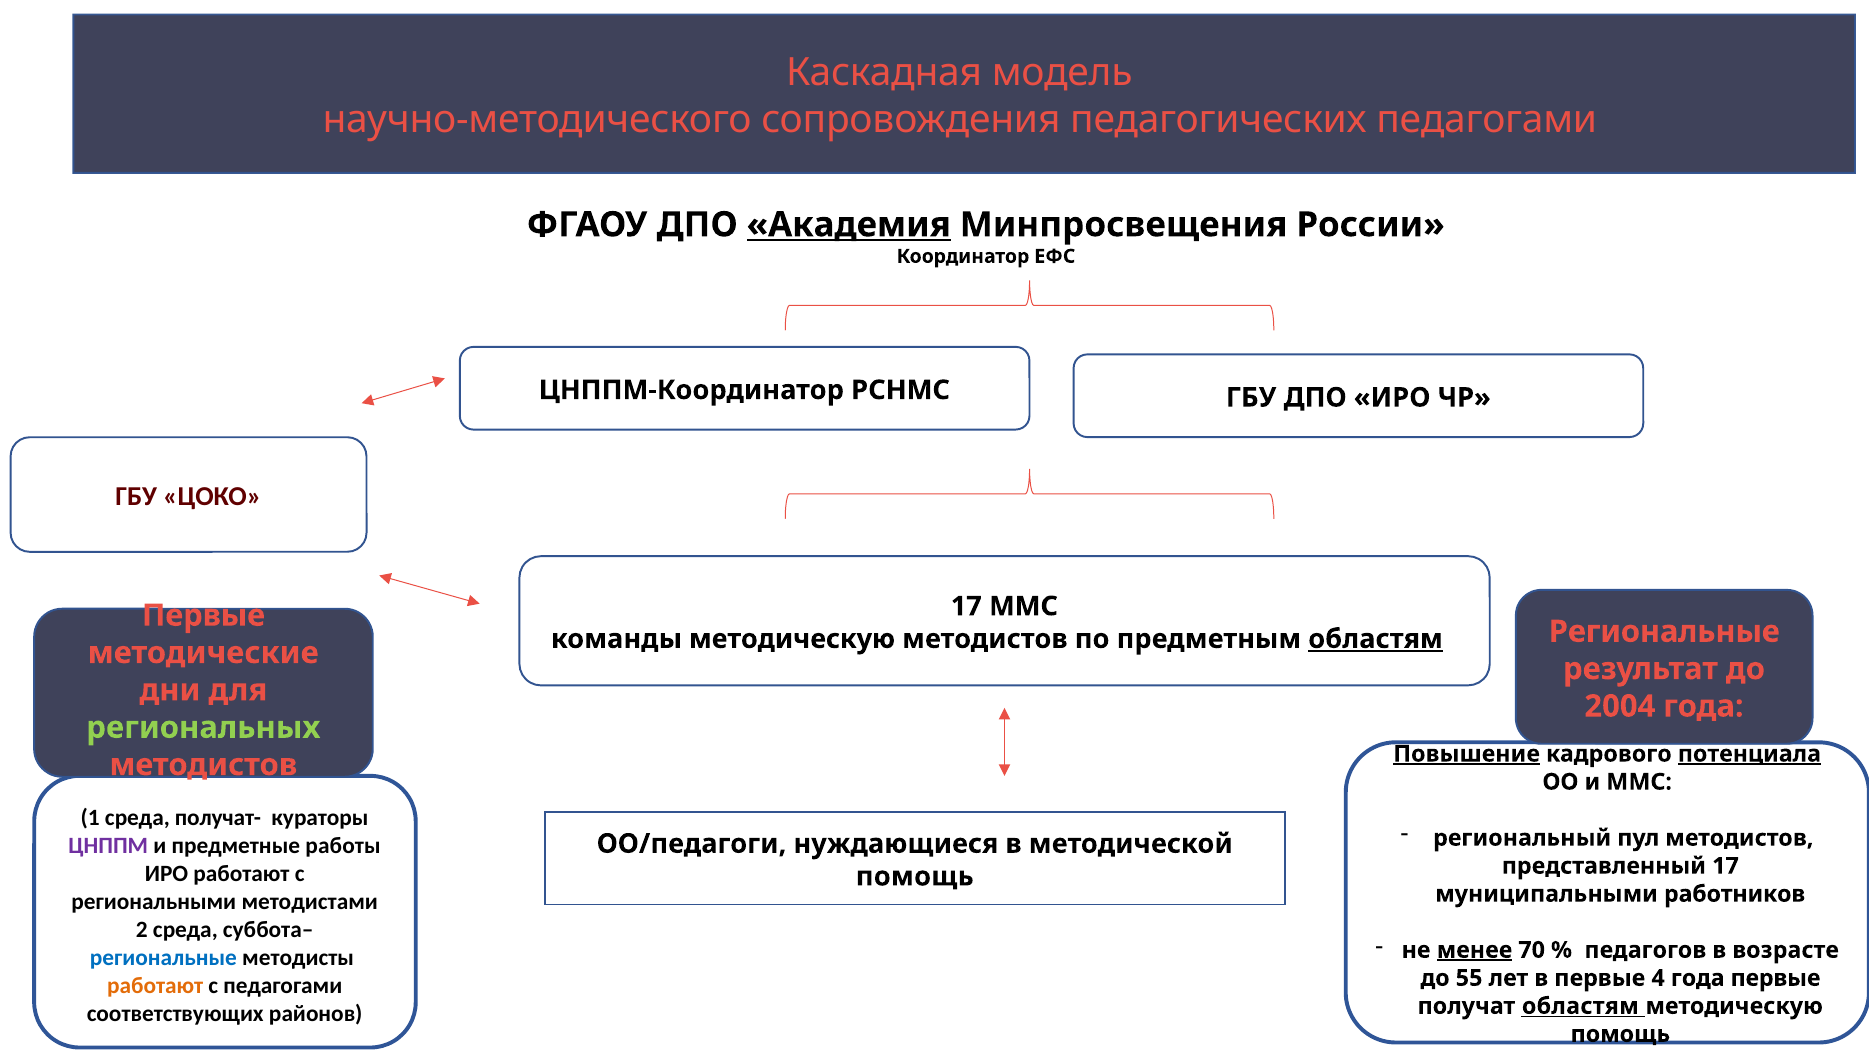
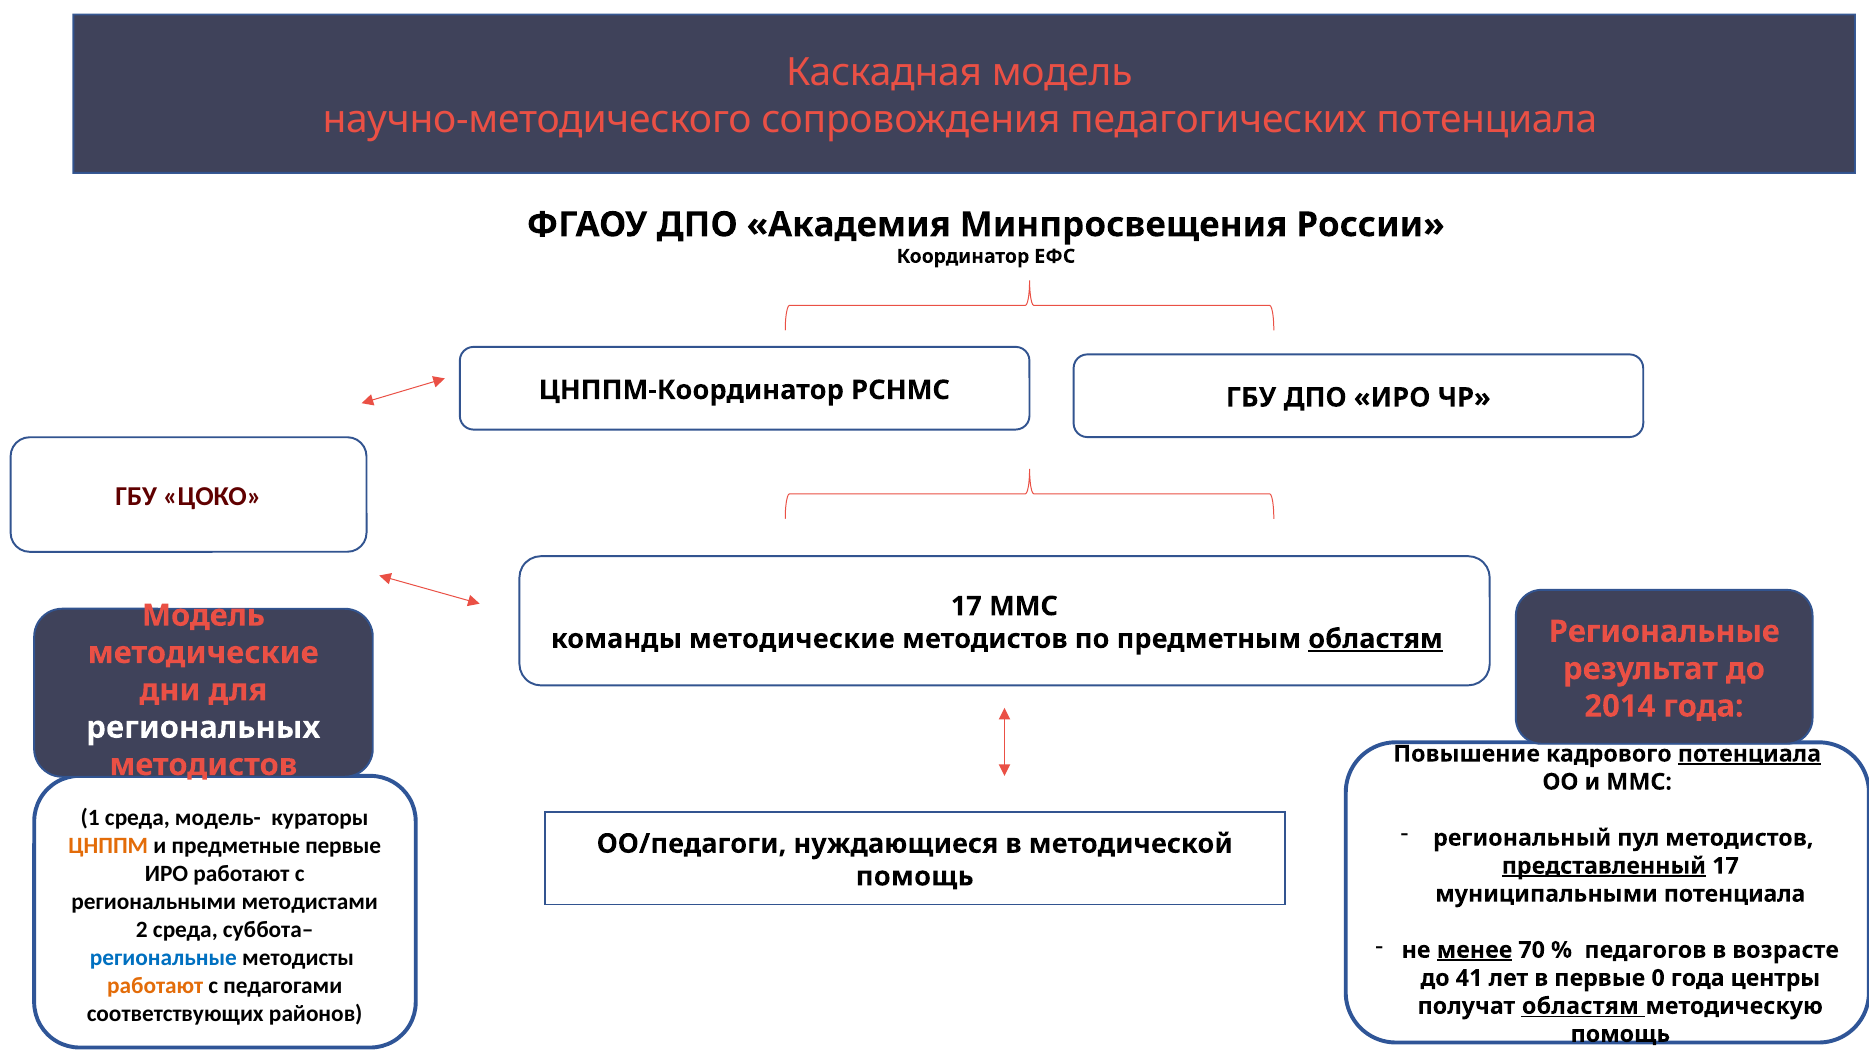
педагогических педагогами: педагогами -> потенциала
Академия underline: present -> none
Первые at (203, 616): Первые -> Модель
команды методическую: методическую -> методические
2004: 2004 -> 2014
региональных colour: light green -> white
Повышение underline: present -> none
получат-: получат- -> модель-
ЦНППМ colour: purple -> orange
предметные работы: работы -> первые
представленный underline: none -> present
муниципальными работников: работников -> потенциала
55: 55 -> 41
4: 4 -> 0
первые at (1776, 978): первые -> центры
